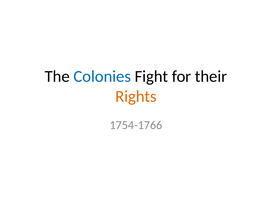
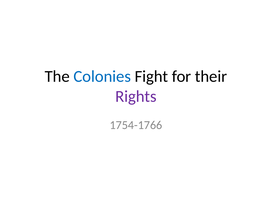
Rights colour: orange -> purple
